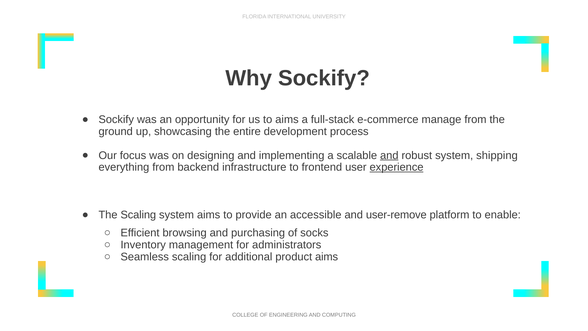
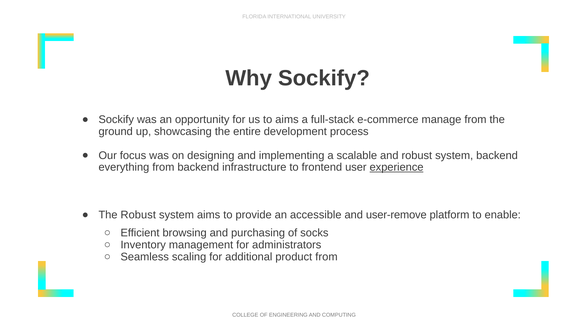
and at (389, 155) underline: present -> none
system shipping: shipping -> backend
The Scaling: Scaling -> Robust
product aims: aims -> from
